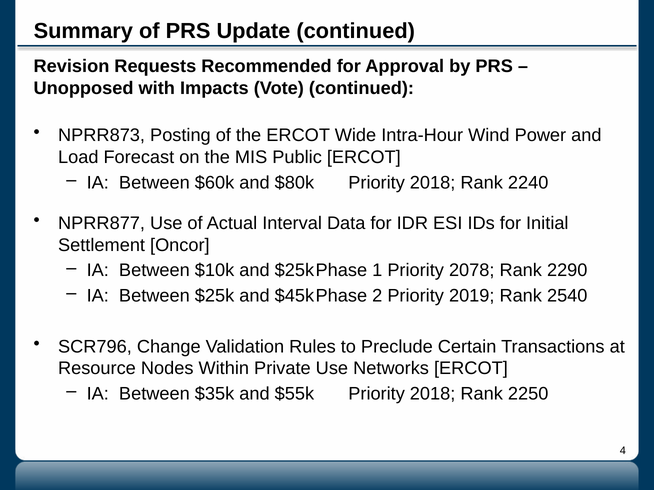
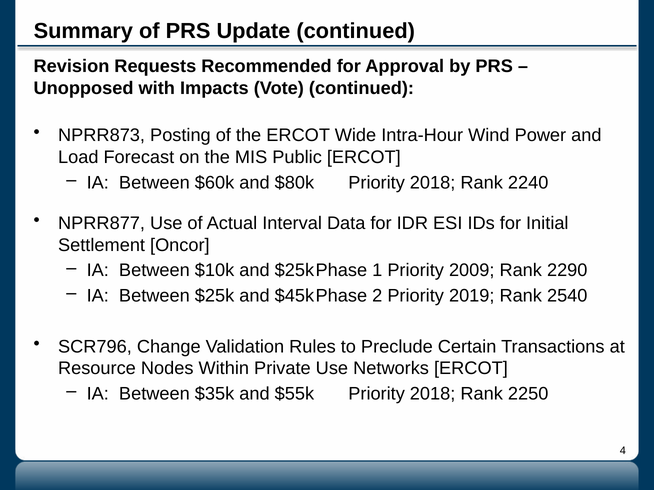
2078: 2078 -> 2009
